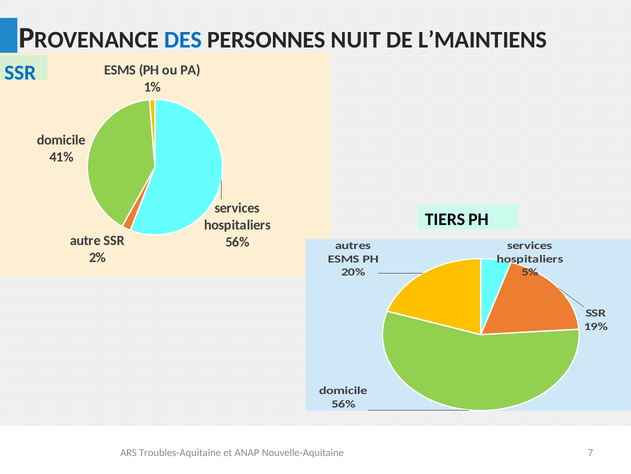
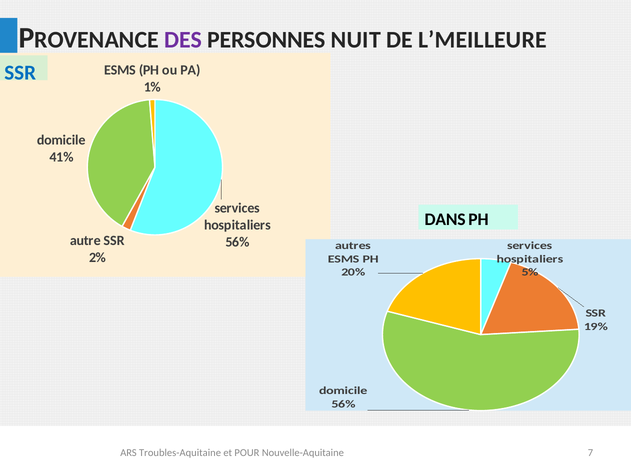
DES colour: blue -> purple
L’MAINTIENS: L’MAINTIENS -> L’MEILLEURE
TIERS: TIERS -> DANS
ANAP: ANAP -> POUR
